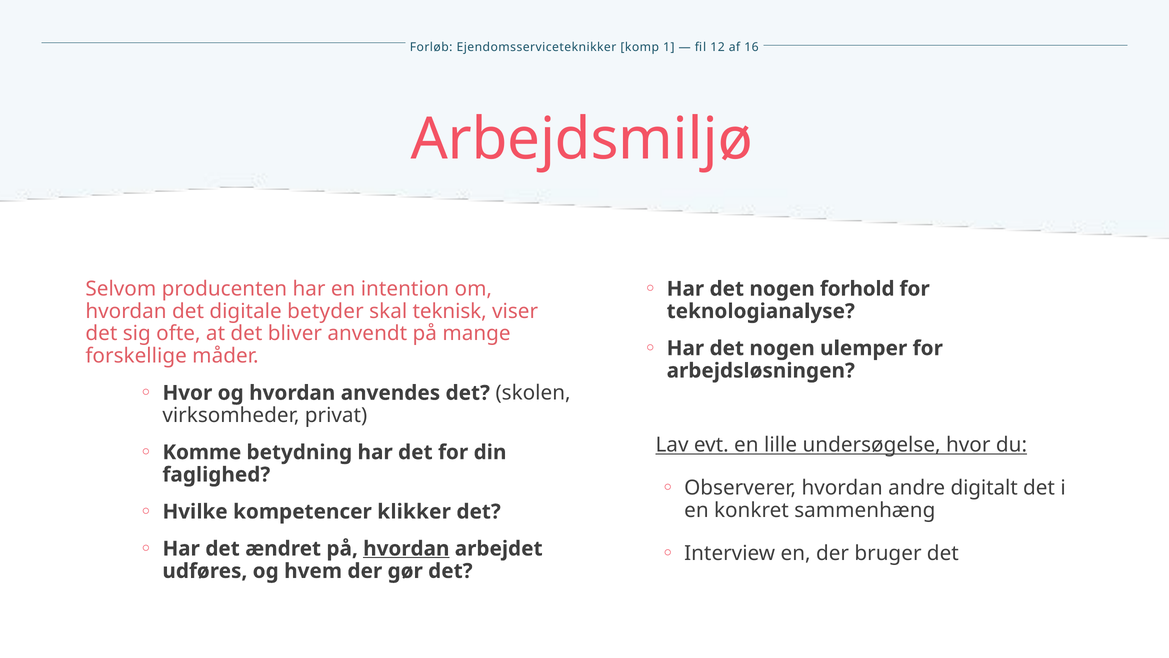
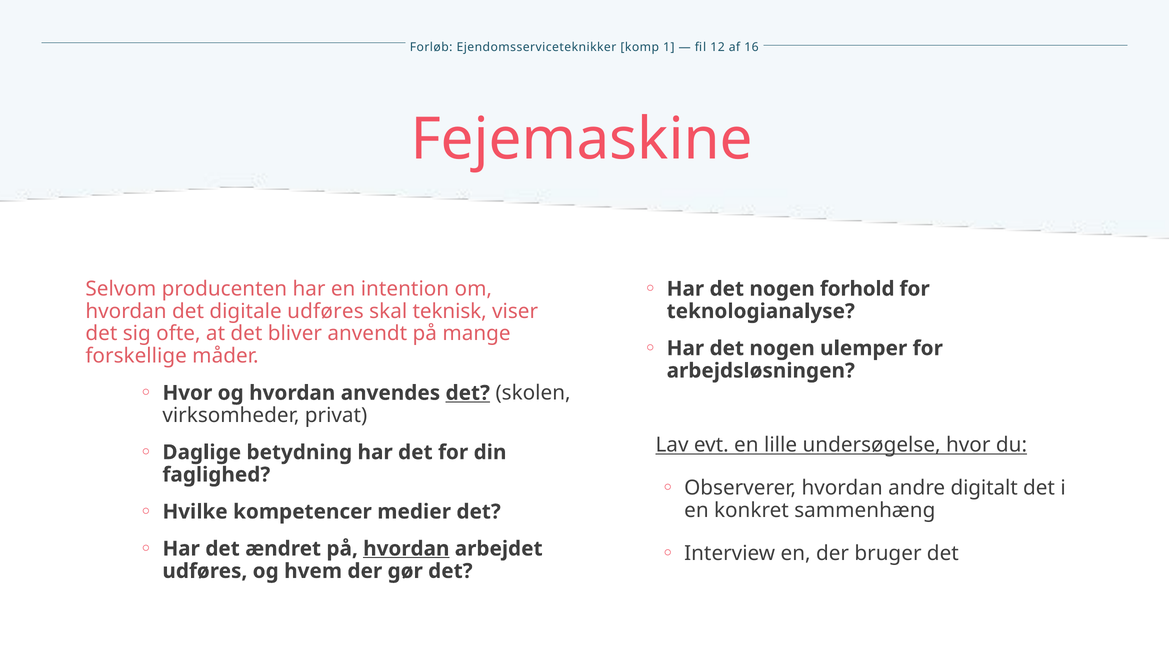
Arbejdsmiljø: Arbejdsmiljø -> Fejemaskine
digitale betyder: betyder -> udføres
det at (468, 393) underline: none -> present
Komme: Komme -> Daglige
klikker: klikker -> medier
